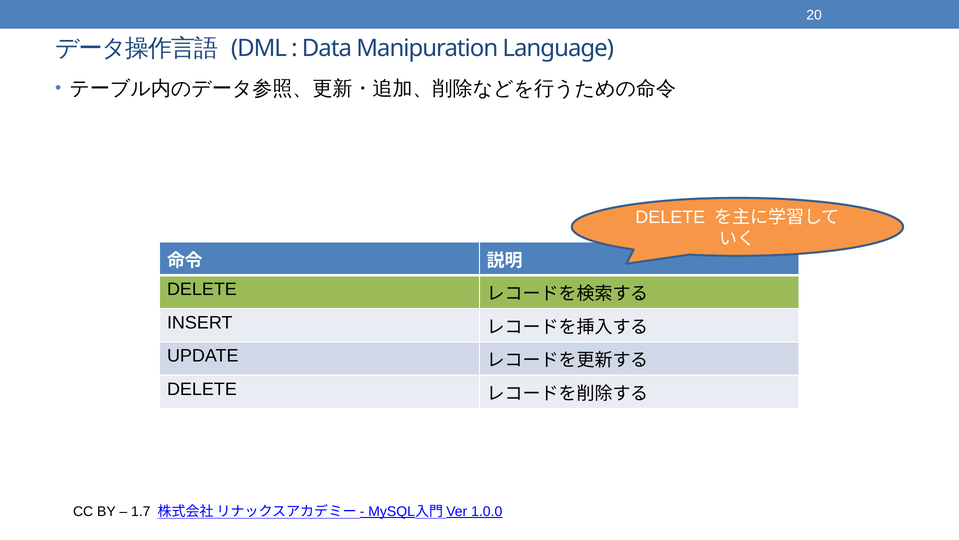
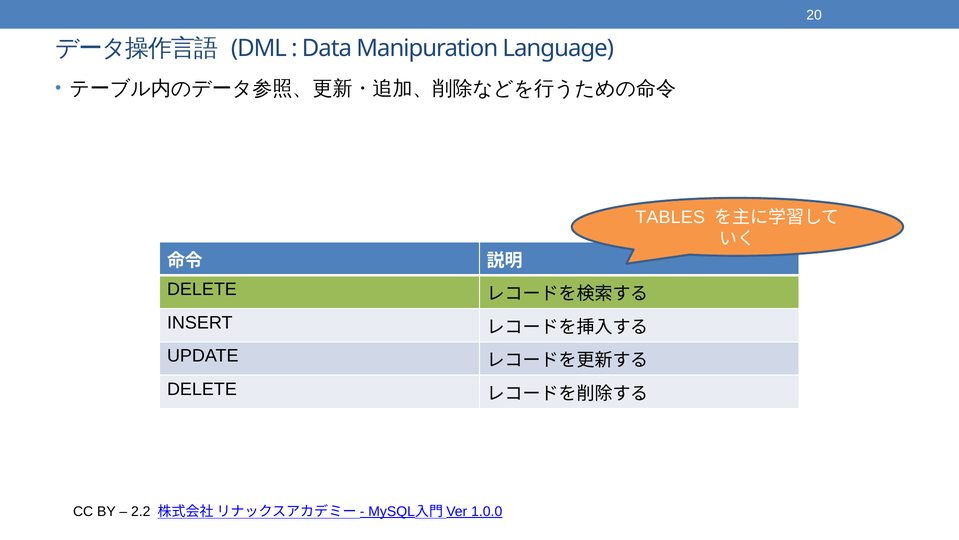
DELETE at (670, 217): DELETE -> TABLES
1.7: 1.7 -> 2.2
